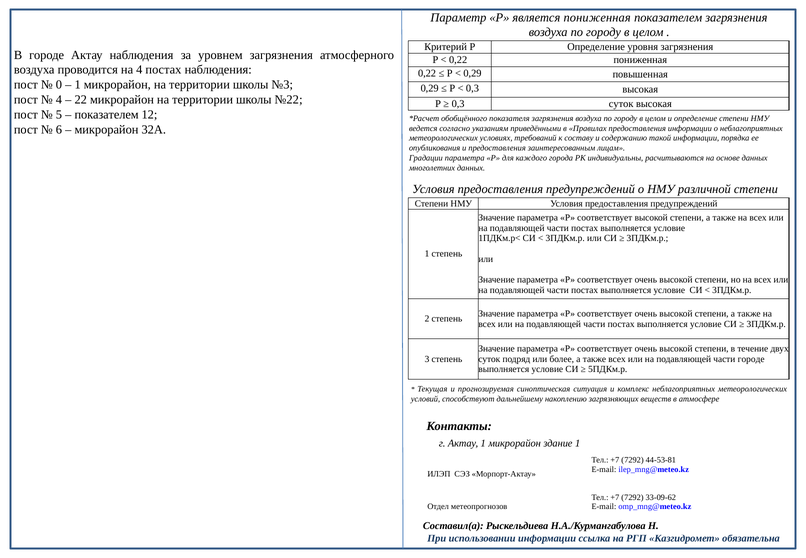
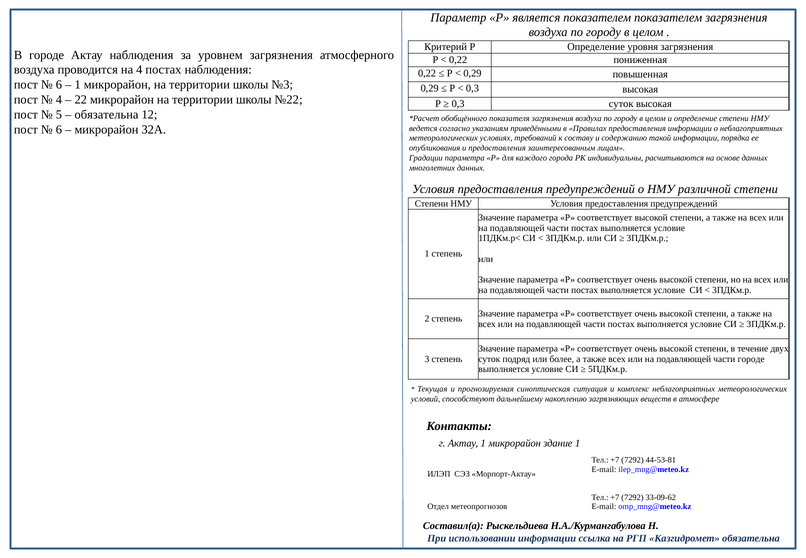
является пониженная: пониженная -> показателем
0 at (59, 85): 0 -> 6
показателем at (107, 115): показателем -> обязательна
